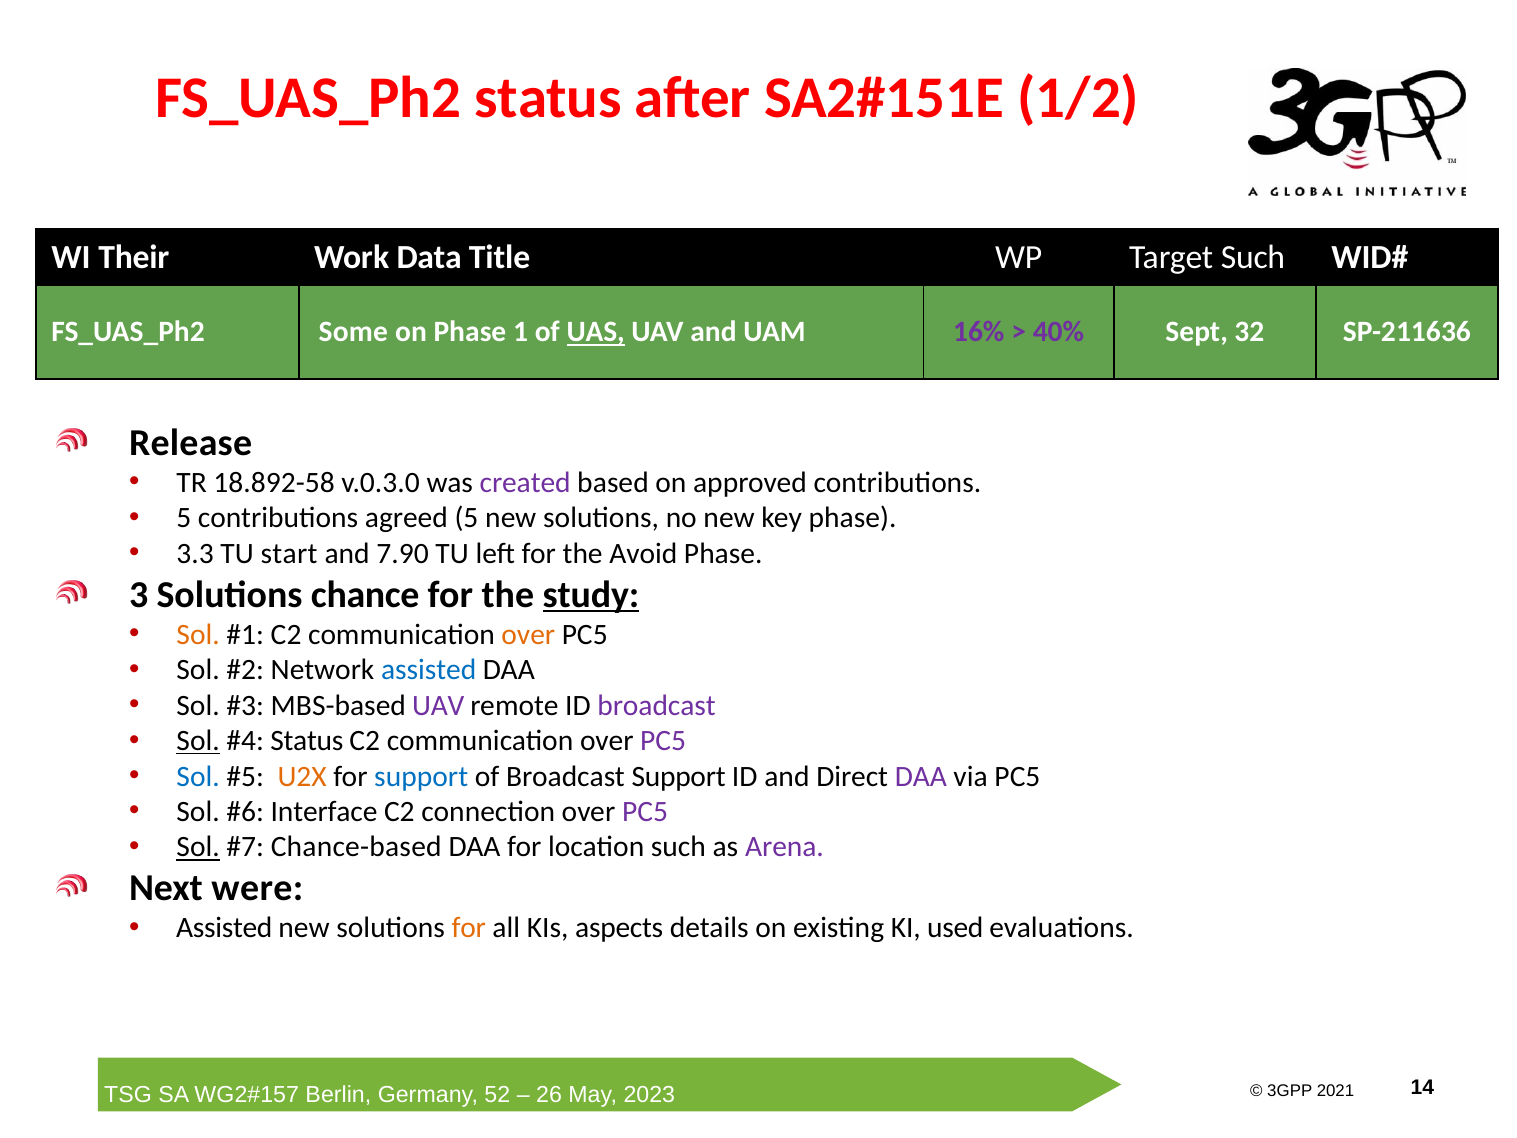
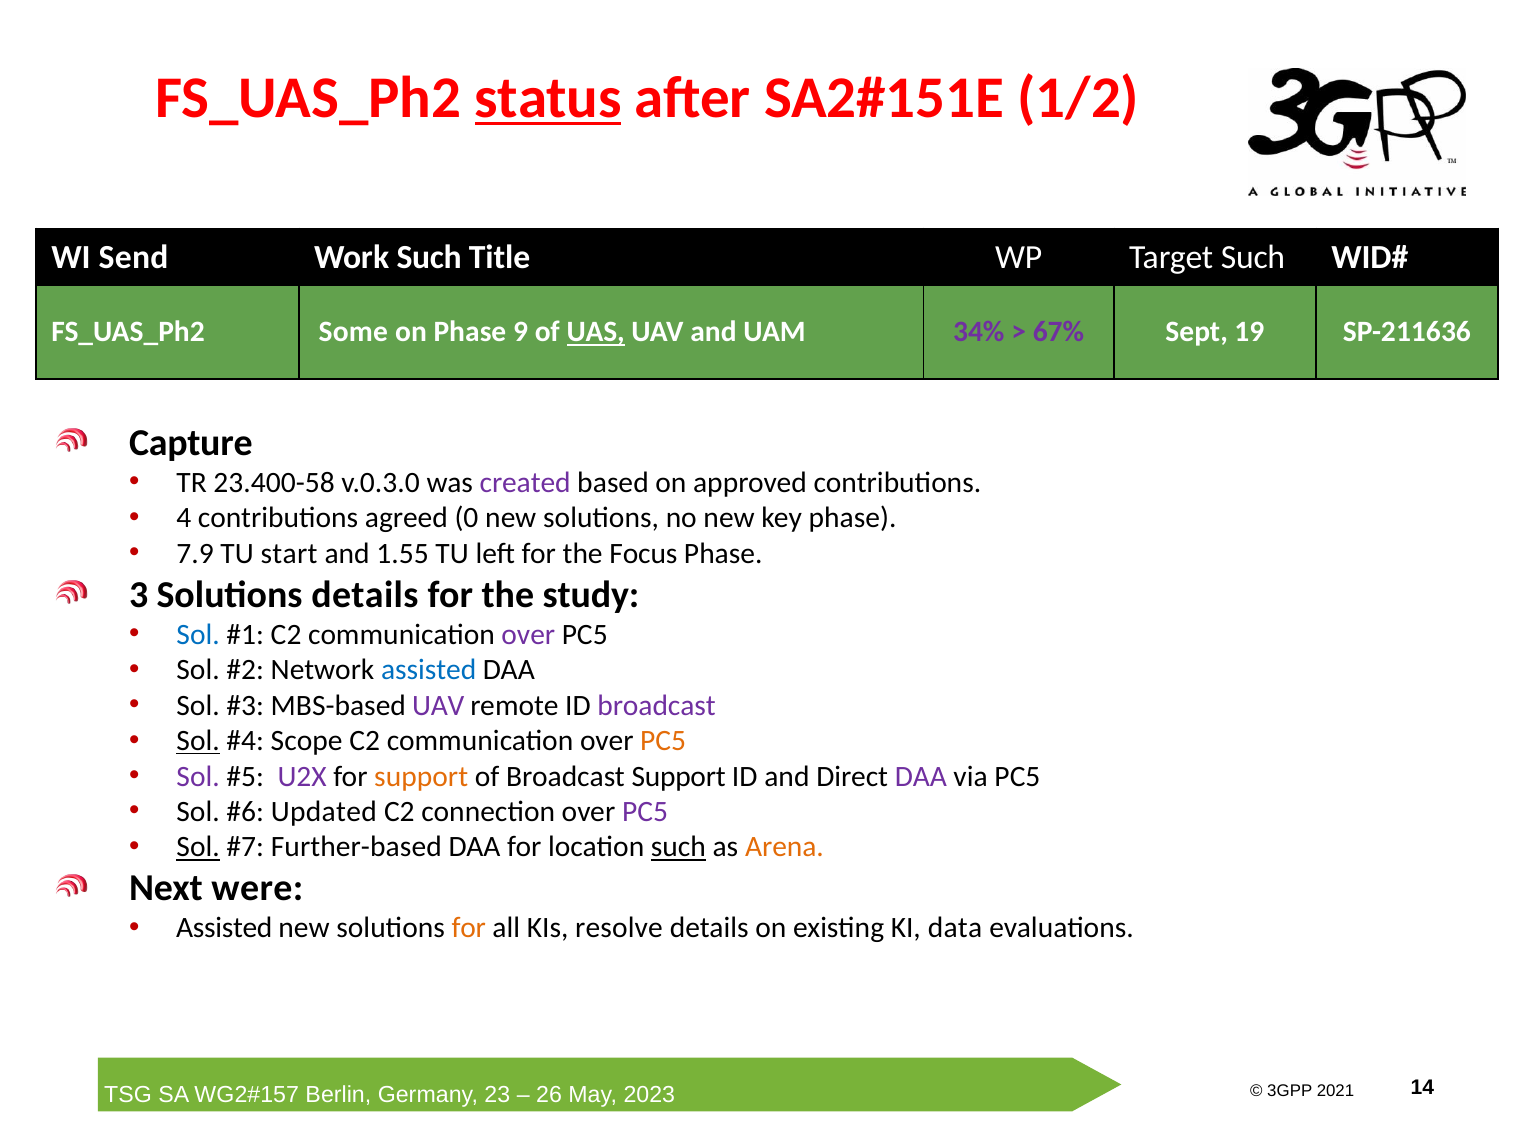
status at (548, 98) underline: none -> present
Their: Their -> Send
Work Data: Data -> Such
1: 1 -> 9
16%: 16% -> 34%
40%: 40% -> 67%
32: 32 -> 19
Release: Release -> Capture
18.892-58: 18.892-58 -> 23.400-58
5 at (184, 518): 5 -> 4
agreed 5: 5 -> 0
3.3: 3.3 -> 7.9
7.90: 7.90 -> 1.55
Avoid: Avoid -> Focus
Solutions chance: chance -> details
study underline: present -> none
Sol at (198, 634) colour: orange -> blue
over at (528, 634) colour: orange -> purple
Status at (307, 741): Status -> Scope
PC5 at (663, 741) colour: purple -> orange
Sol at (198, 776) colour: blue -> purple
U2X colour: orange -> purple
support at (421, 776) colour: blue -> orange
Interface: Interface -> Updated
Chance-based: Chance-based -> Further-based
such at (678, 847) underline: none -> present
Arena colour: purple -> orange
aspects: aspects -> resolve
used: used -> data
52: 52 -> 23
